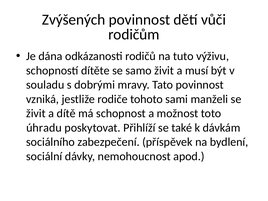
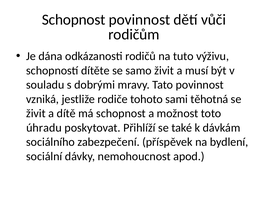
Zvýšených at (74, 20): Zvýšených -> Schopnost
manželi: manželi -> těhotná
